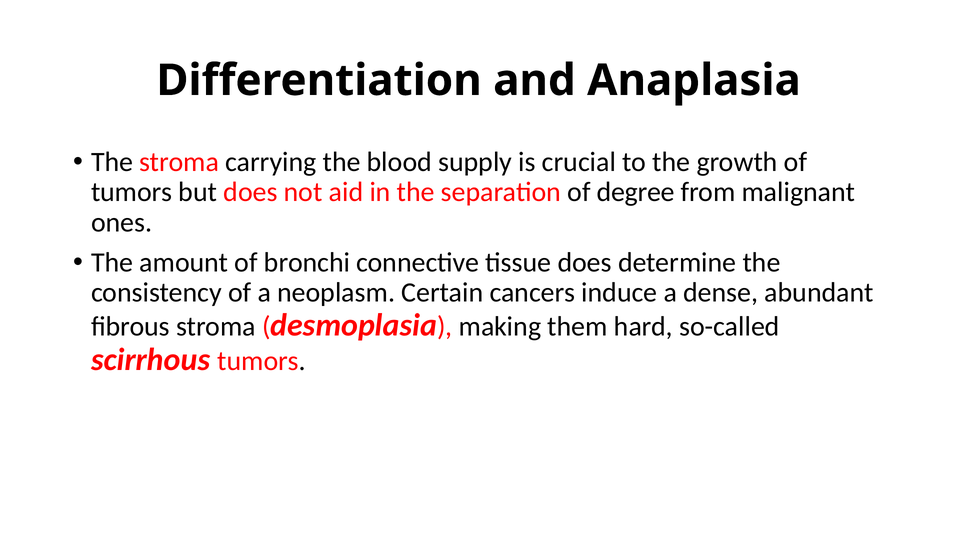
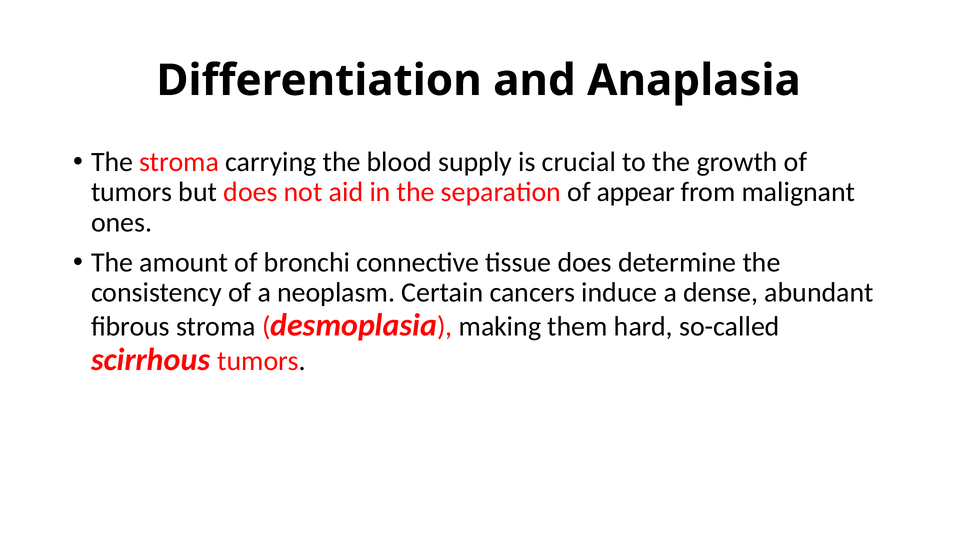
degree: degree -> appear
